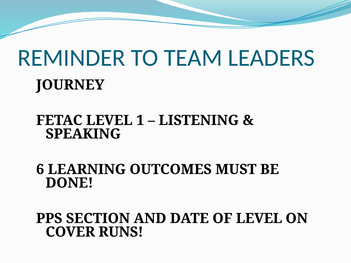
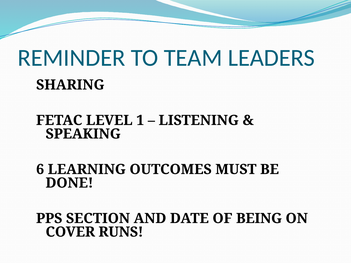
JOURNEY: JOURNEY -> SHARING
OF LEVEL: LEVEL -> BEING
